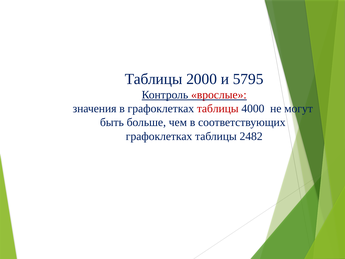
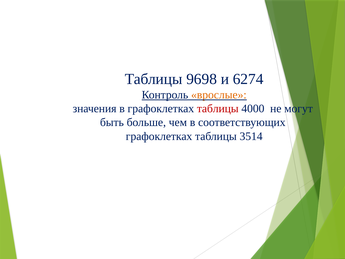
2000: 2000 -> 9698
5795: 5795 -> 6274
врослые colour: red -> orange
2482: 2482 -> 3514
